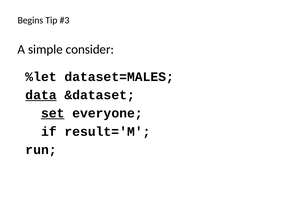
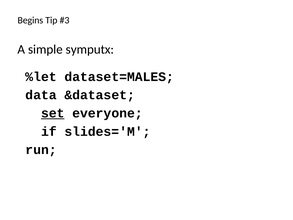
consider: consider -> symputx
data underline: present -> none
result='M: result='M -> slides='M
